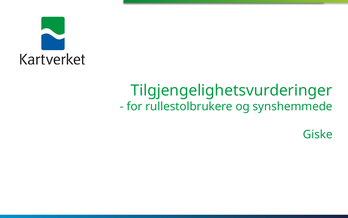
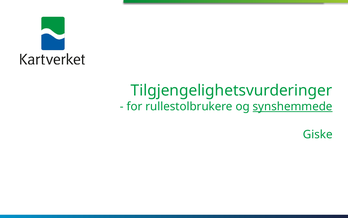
synshemmede underline: none -> present
